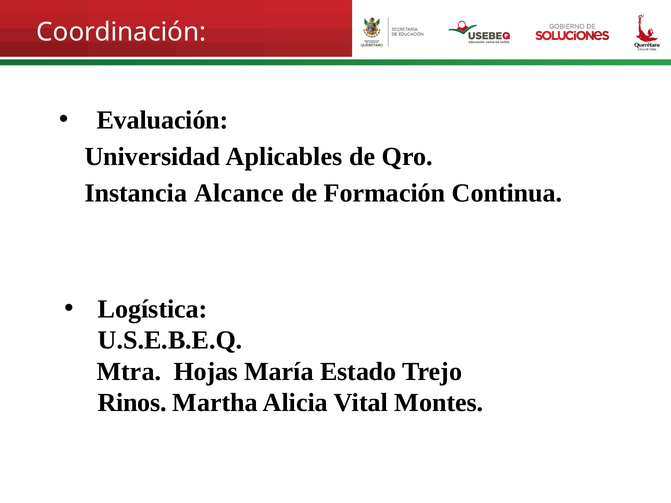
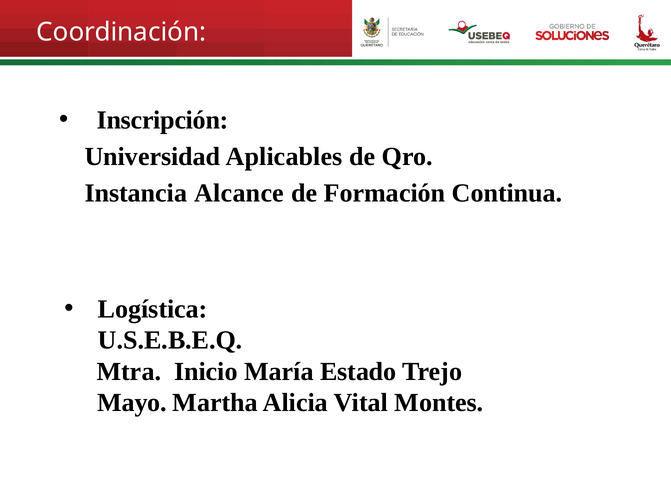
Evaluación: Evaluación -> Inscripción
Hojas: Hojas -> Inicio
Rinos: Rinos -> Mayo
